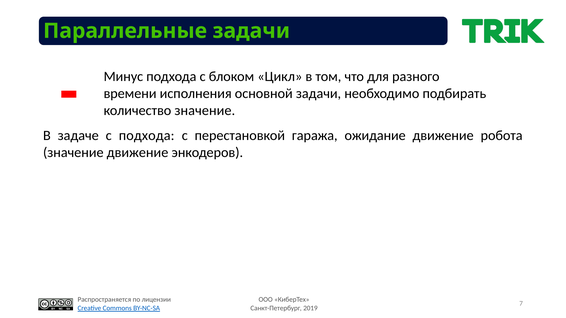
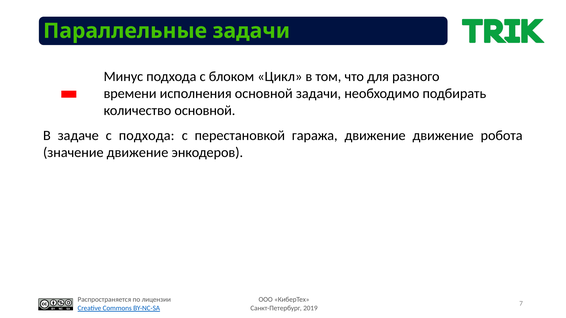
количество значение: значение -> основной
гаража ожидание: ожидание -> движение
